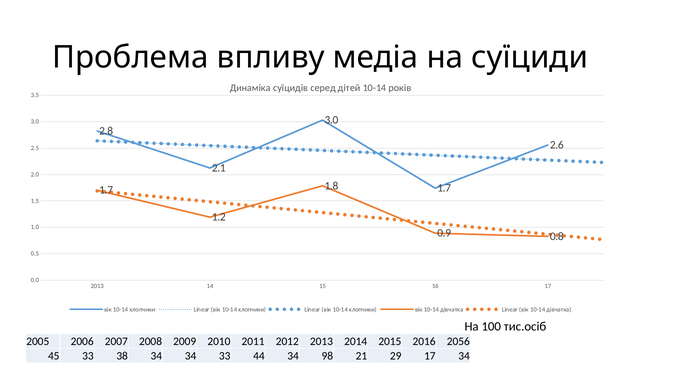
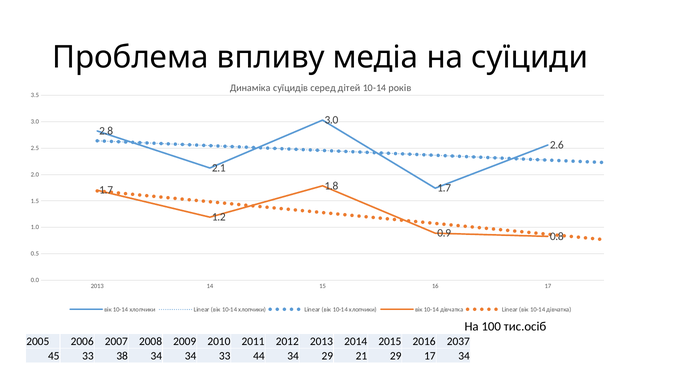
2056: 2056 -> 2037
34 98: 98 -> 29
